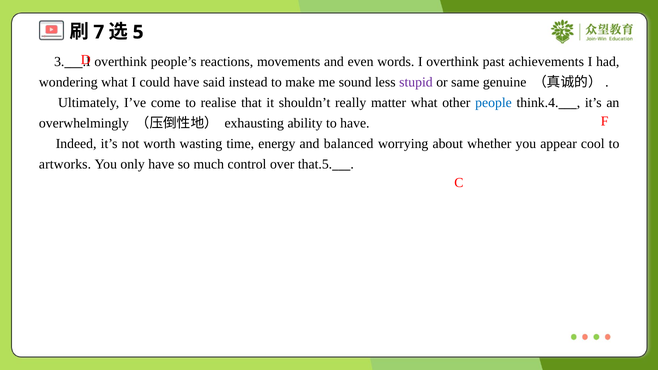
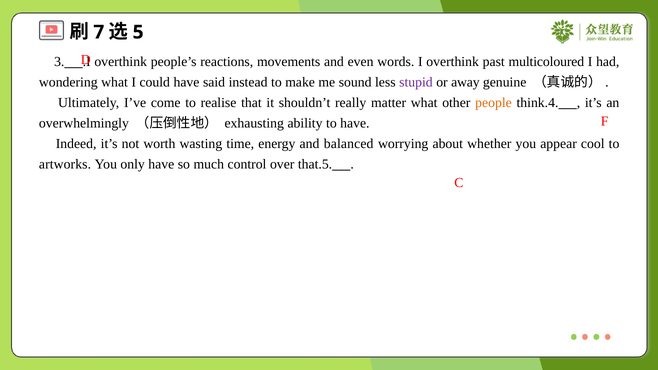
achievements: achievements -> multicoloured
same: same -> away
people colour: blue -> orange
